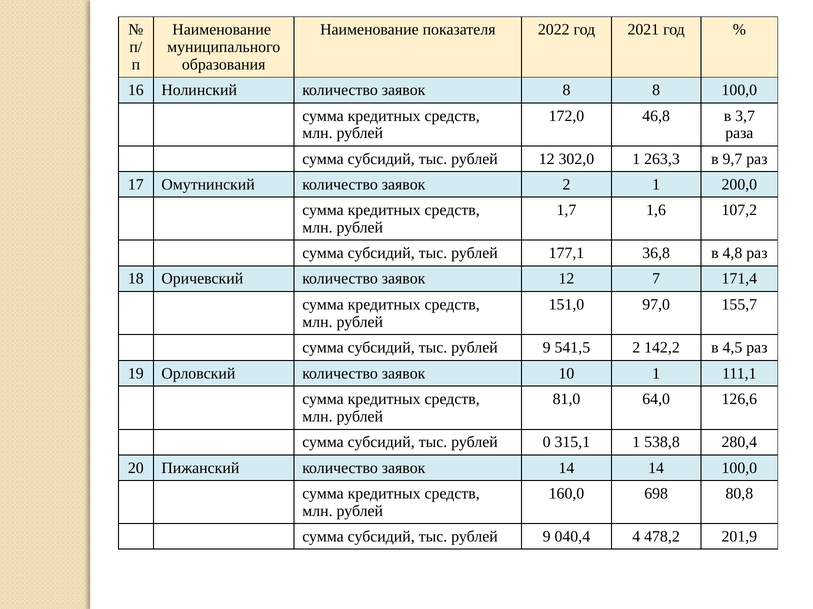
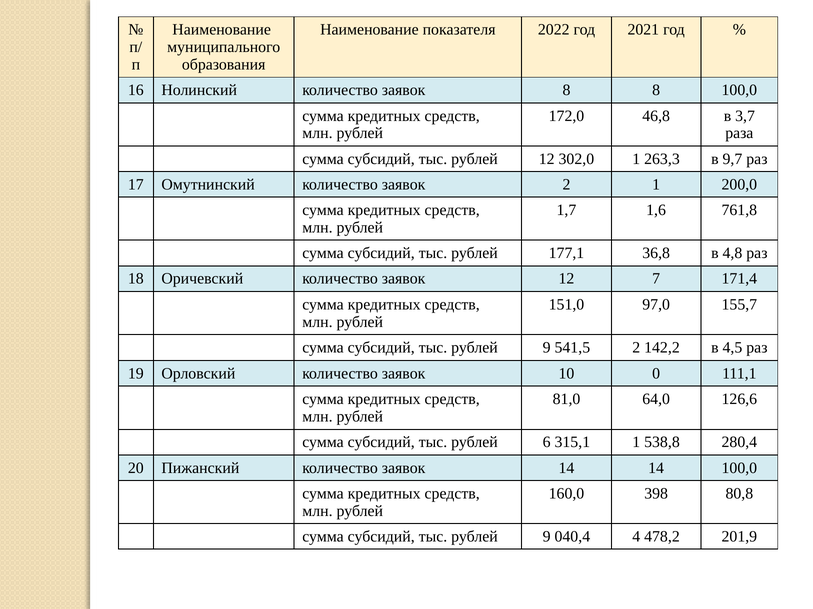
107,2: 107,2 -> 761,8
10 1: 1 -> 0
0: 0 -> 6
698: 698 -> 398
